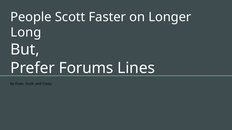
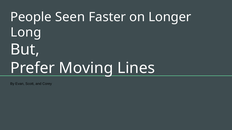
People Scott: Scott -> Seen
Forums: Forums -> Moving
